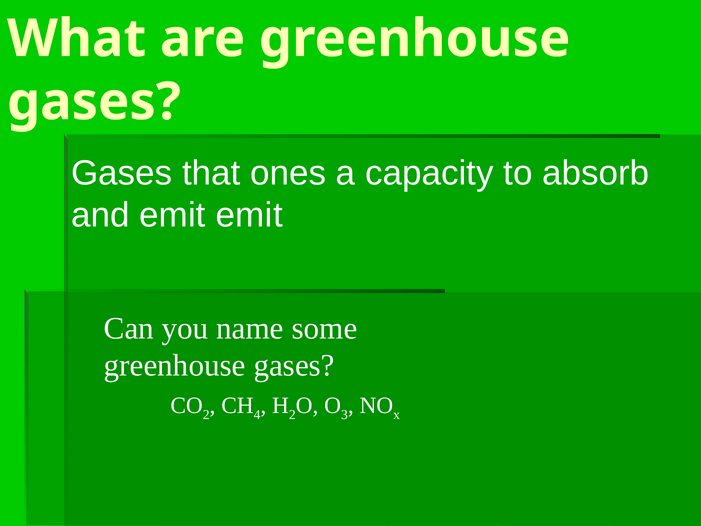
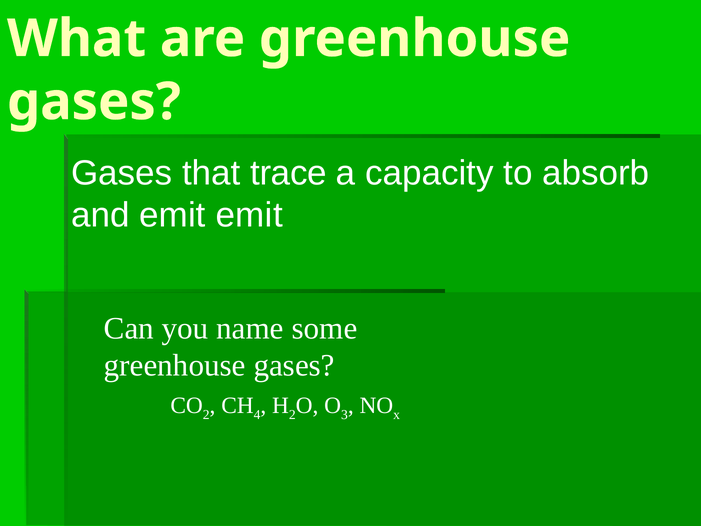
ones: ones -> trace
